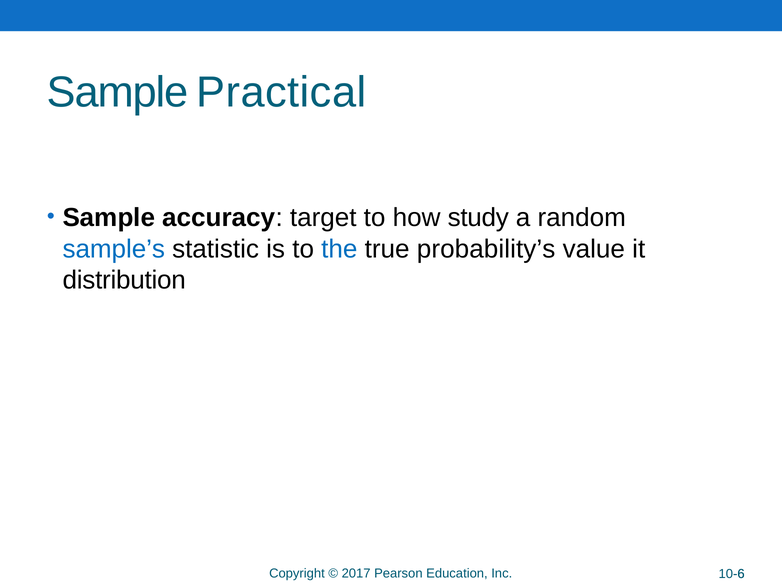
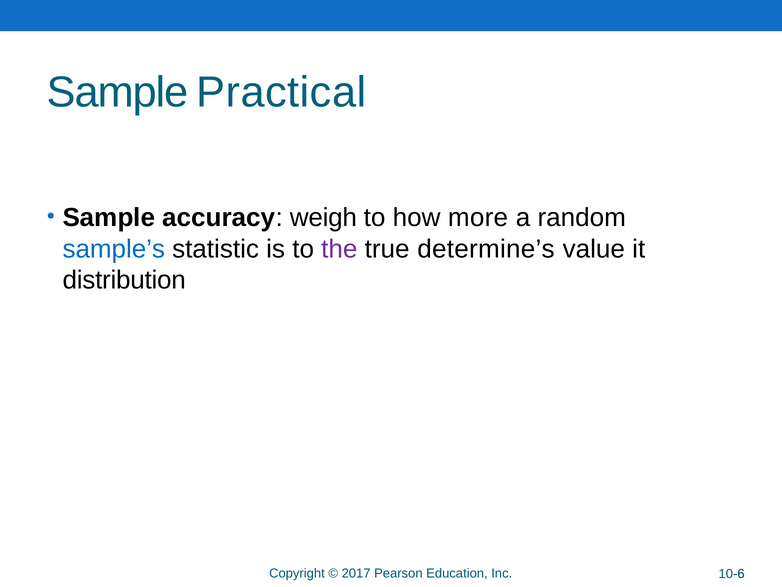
target: target -> weigh
study: study -> more
the colour: blue -> purple
probability’s: probability’s -> determine’s
